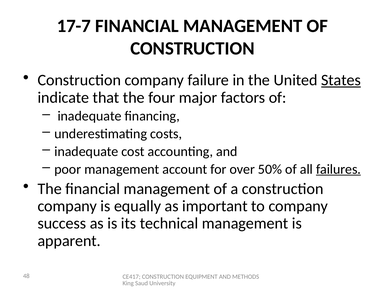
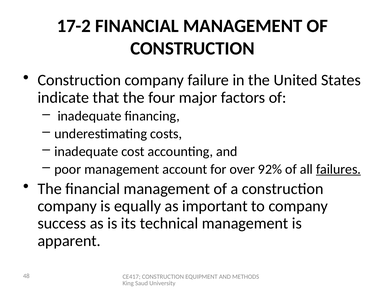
17-7: 17-7 -> 17-2
States underline: present -> none
50%: 50% -> 92%
